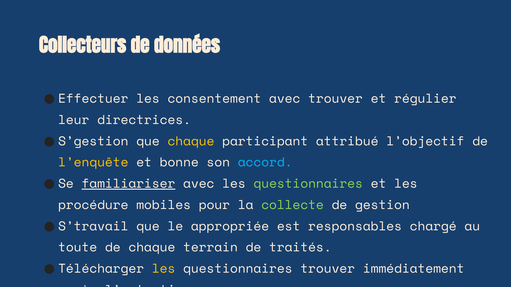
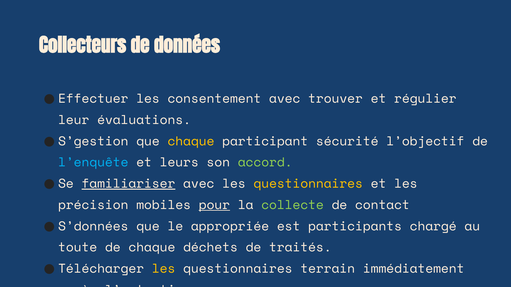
directrices: directrices -> évaluations
attribué: attribué -> sécurité
l’enquête colour: yellow -> light blue
bonne: bonne -> leurs
accord colour: light blue -> light green
questionnaires at (308, 184) colour: light green -> yellow
procédure: procédure -> précision
pour underline: none -> present
gestion: gestion -> contact
S’travail: S’travail -> S’données
responsables: responsables -> participants
terrain: terrain -> déchets
questionnaires trouver: trouver -> terrain
